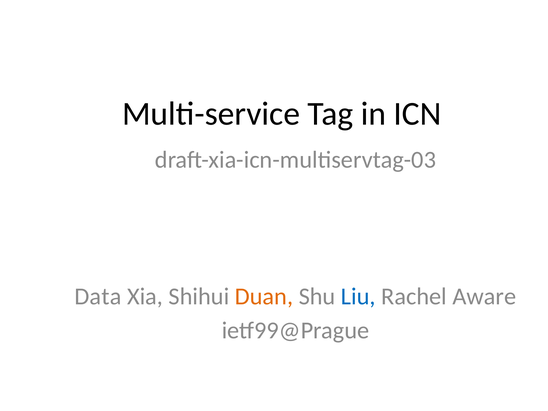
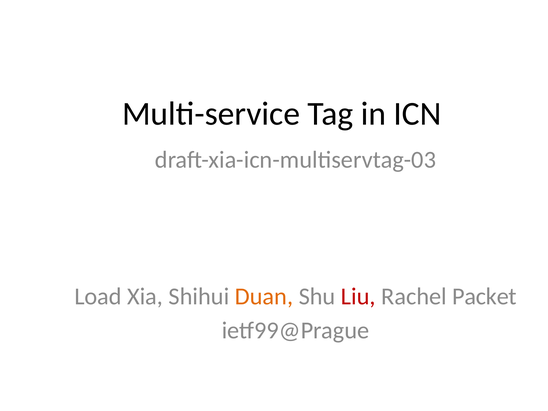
Data: Data -> Load
Liu colour: blue -> red
Aware: Aware -> Packet
